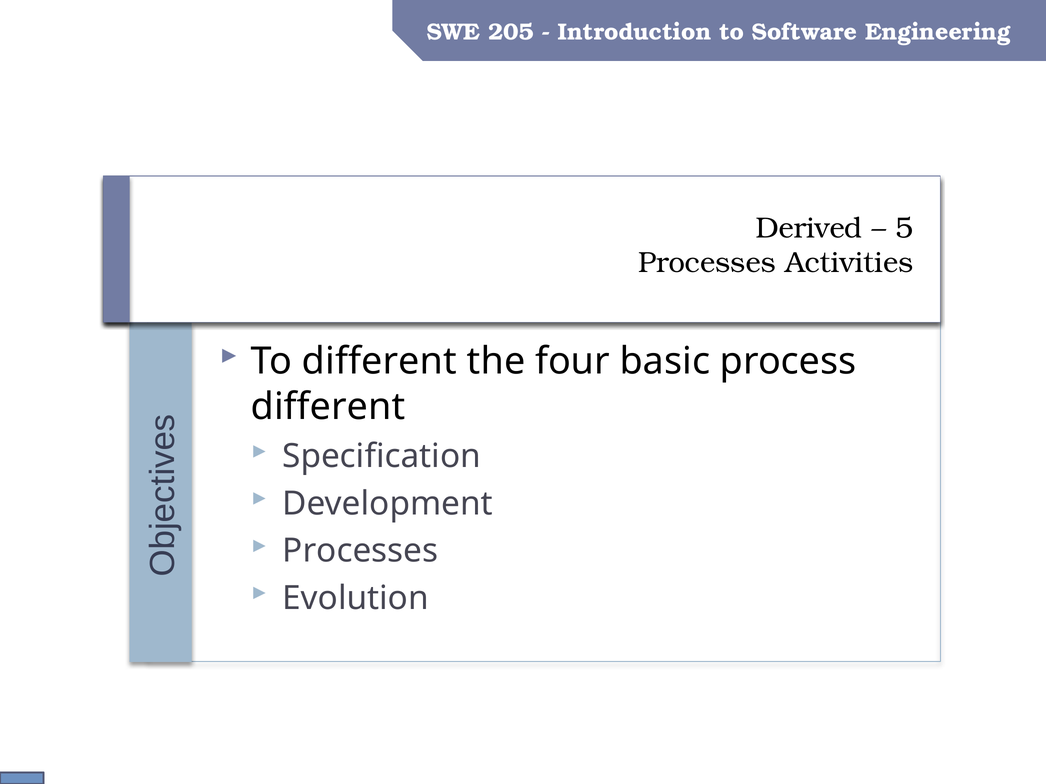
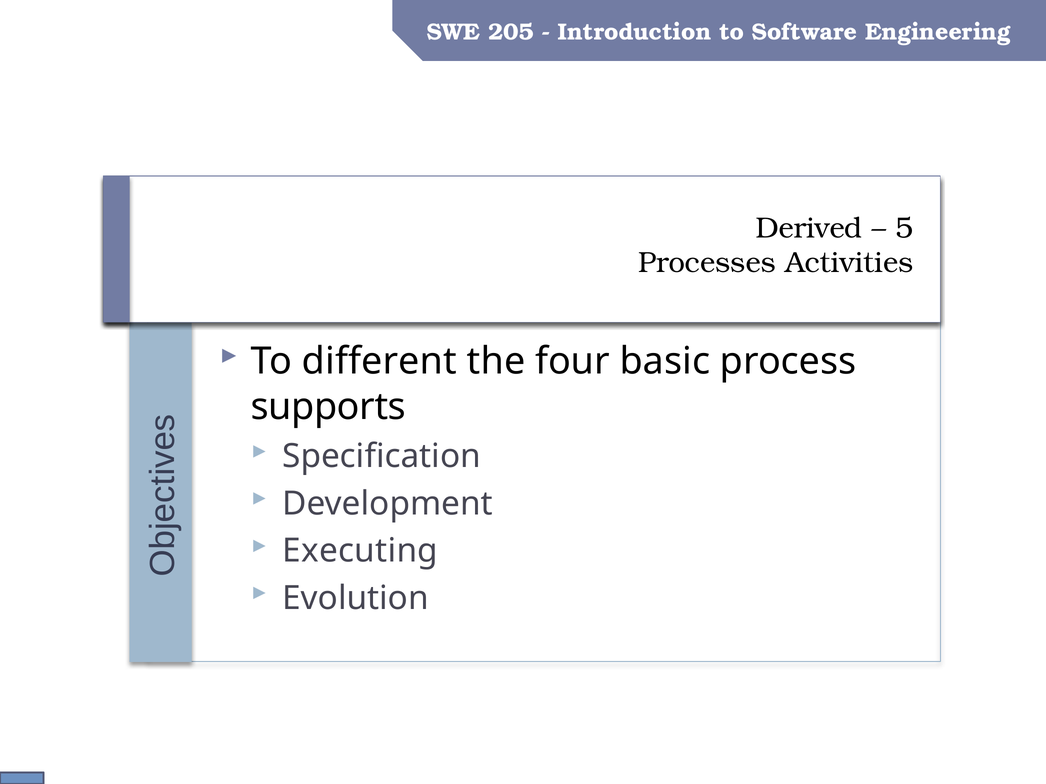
different at (328, 407): different -> supports
Processes at (360, 551): Processes -> Executing
